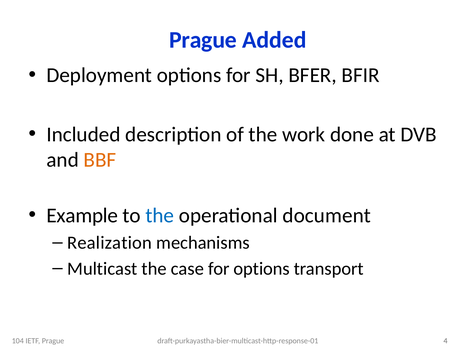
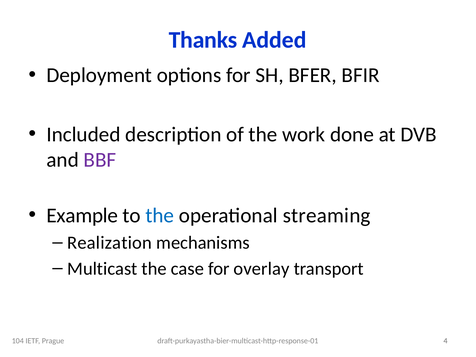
Prague at (203, 40): Prague -> Thanks
BBF colour: orange -> purple
document: document -> streaming
for options: options -> overlay
